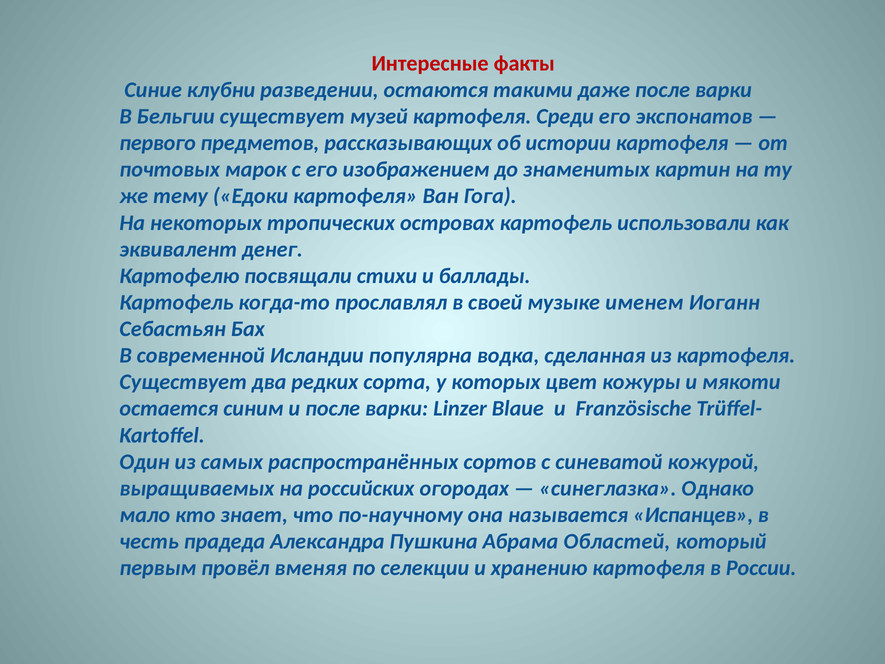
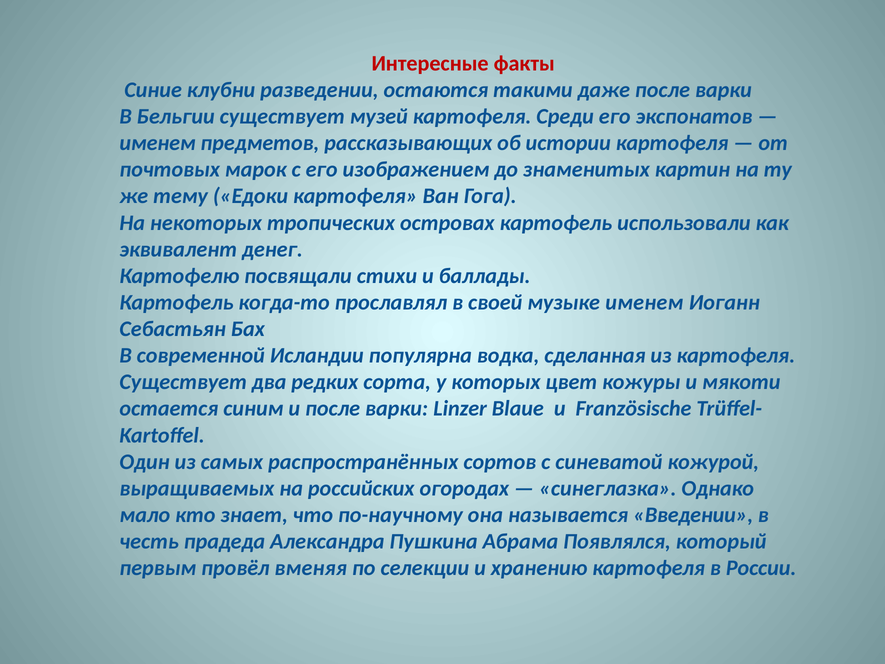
первого at (158, 143): первого -> именем
Испанцев: Испанцев -> Введении
Областей: Областей -> Появлялся
